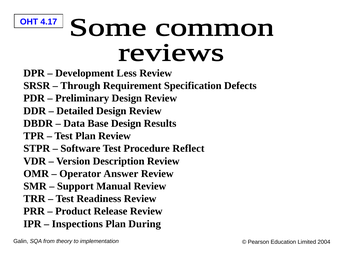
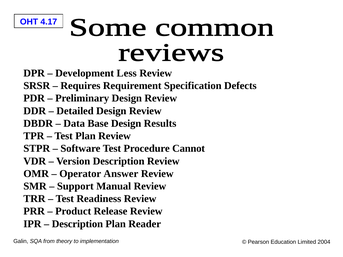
Through: Through -> Requires
Reflect: Reflect -> Cannot
Inspections at (77, 224): Inspections -> Description
During: During -> Reader
